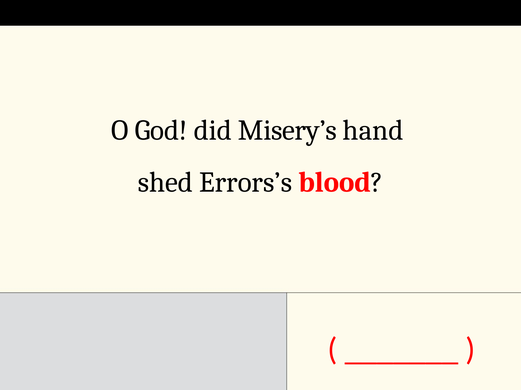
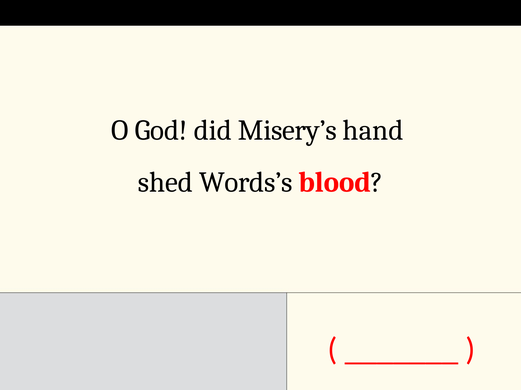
Errors’s: Errors’s -> Words’s
